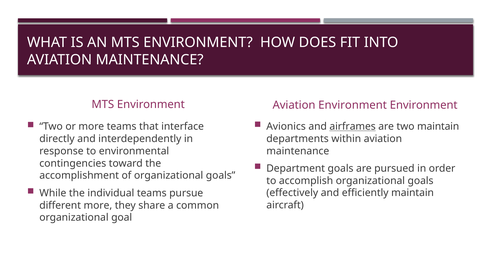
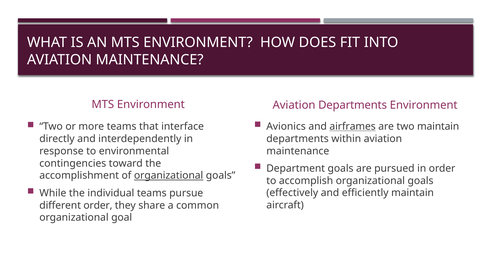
Aviation Environment: Environment -> Departments
organizational at (169, 176) underline: none -> present
different more: more -> order
